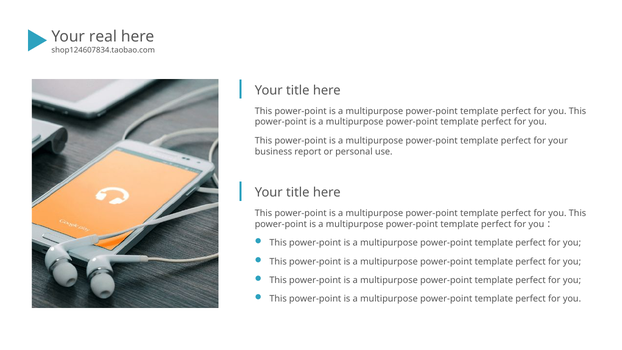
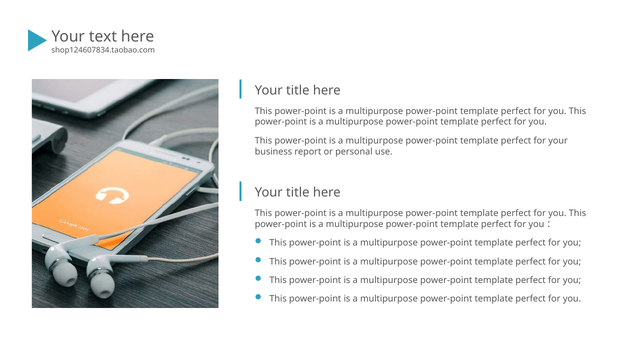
real: real -> text
